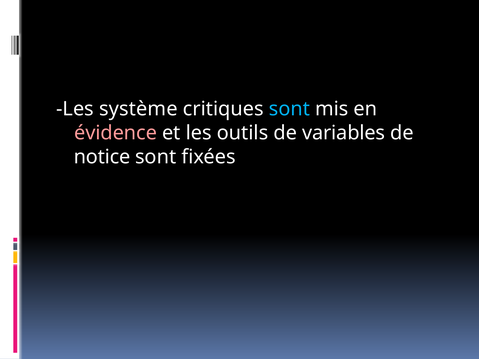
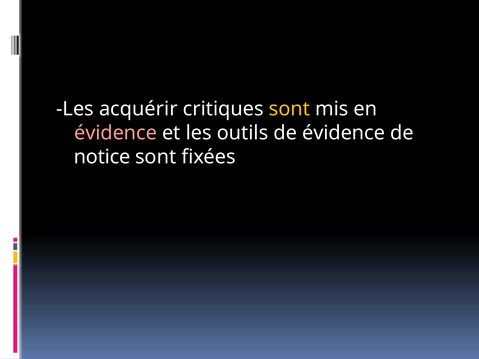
système: système -> acquérir
sont at (289, 109) colour: light blue -> yellow
de variables: variables -> évidence
